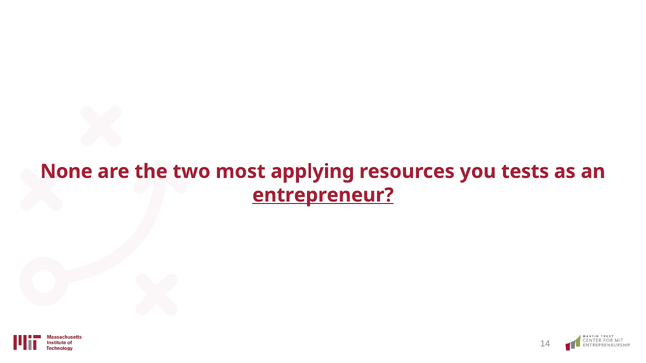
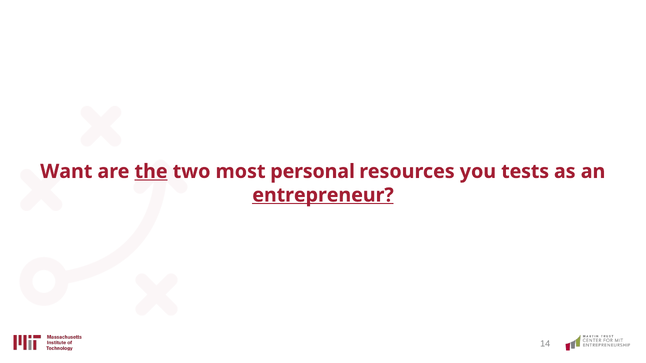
None: None -> Want
the underline: none -> present
applying: applying -> personal
